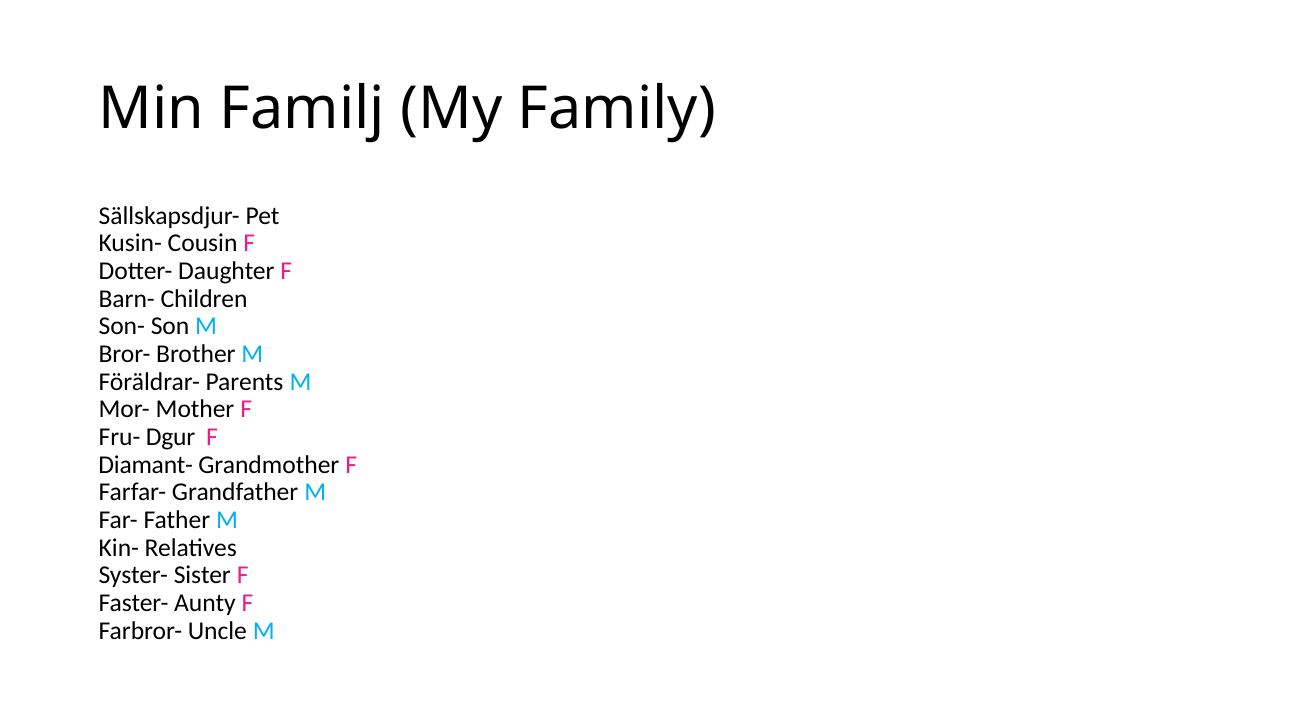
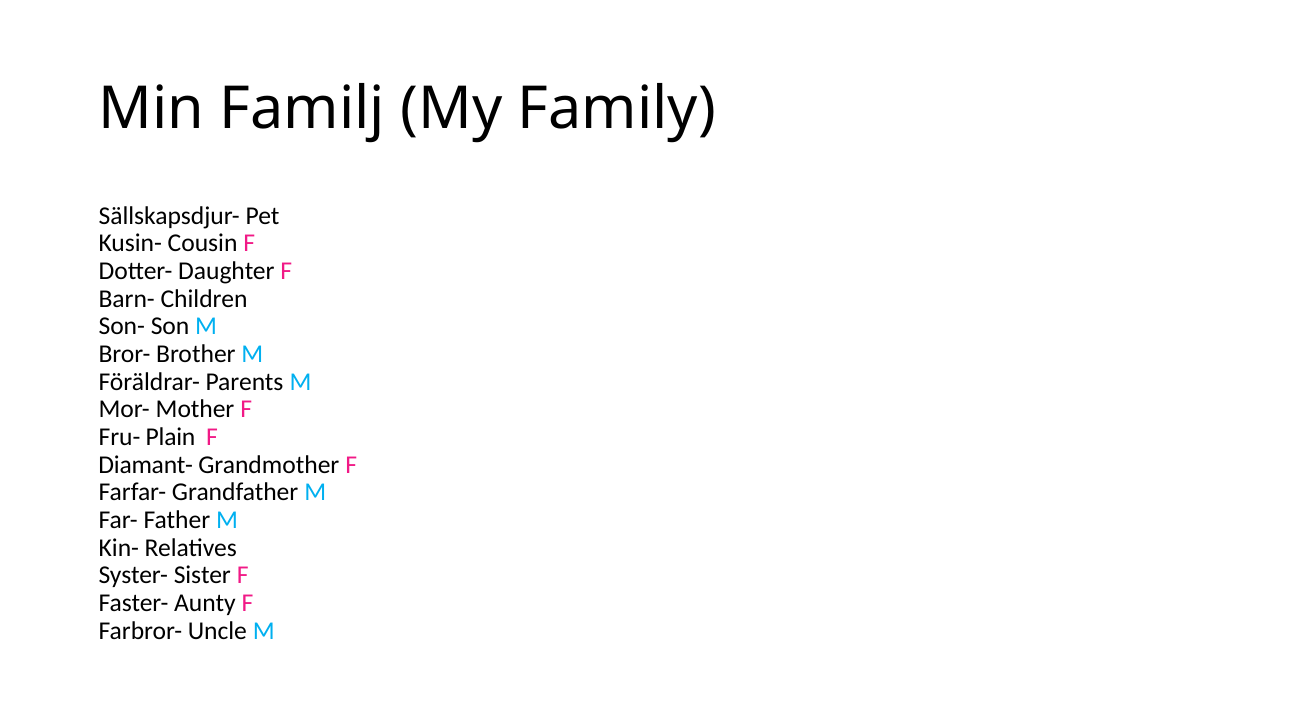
Dgur: Dgur -> Plain
